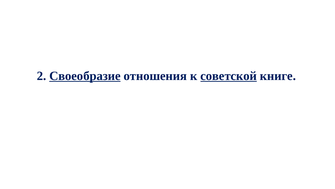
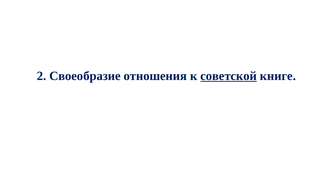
Своеобразие underline: present -> none
